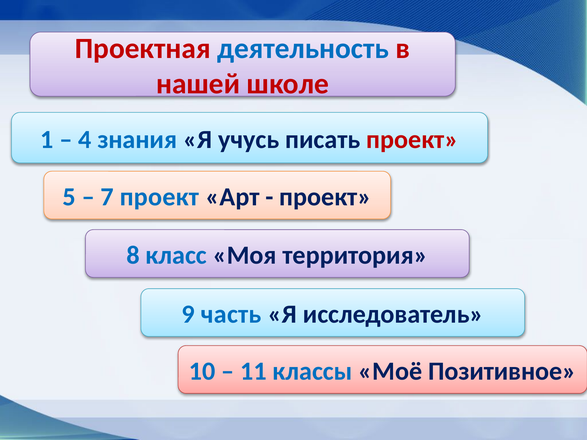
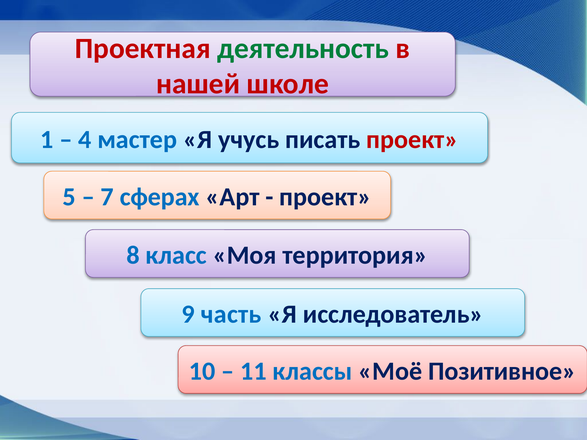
деятельность colour: blue -> green
знания: знания -> мастер
7 проект: проект -> сферах
